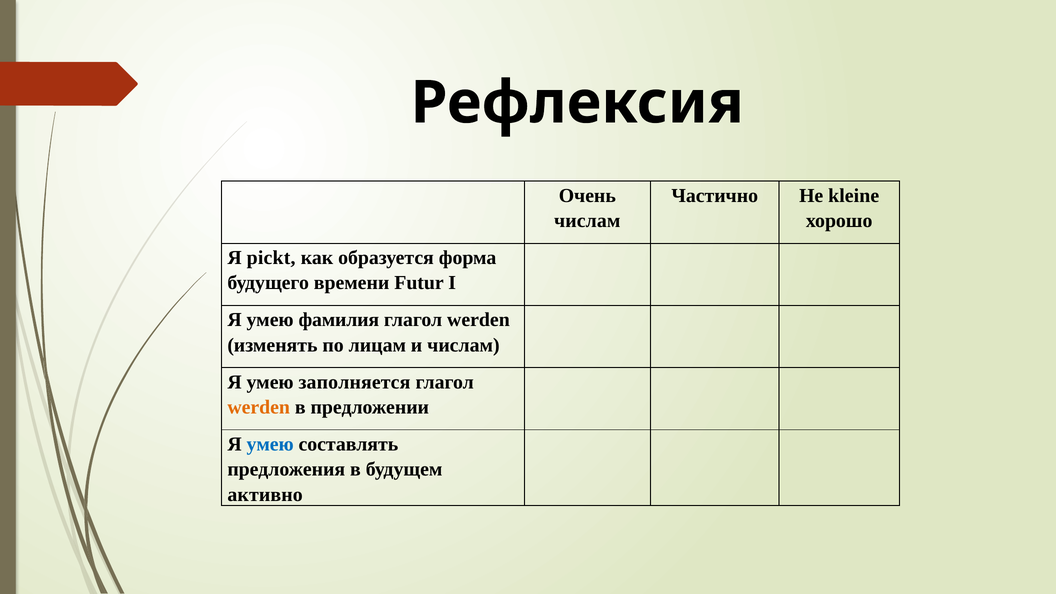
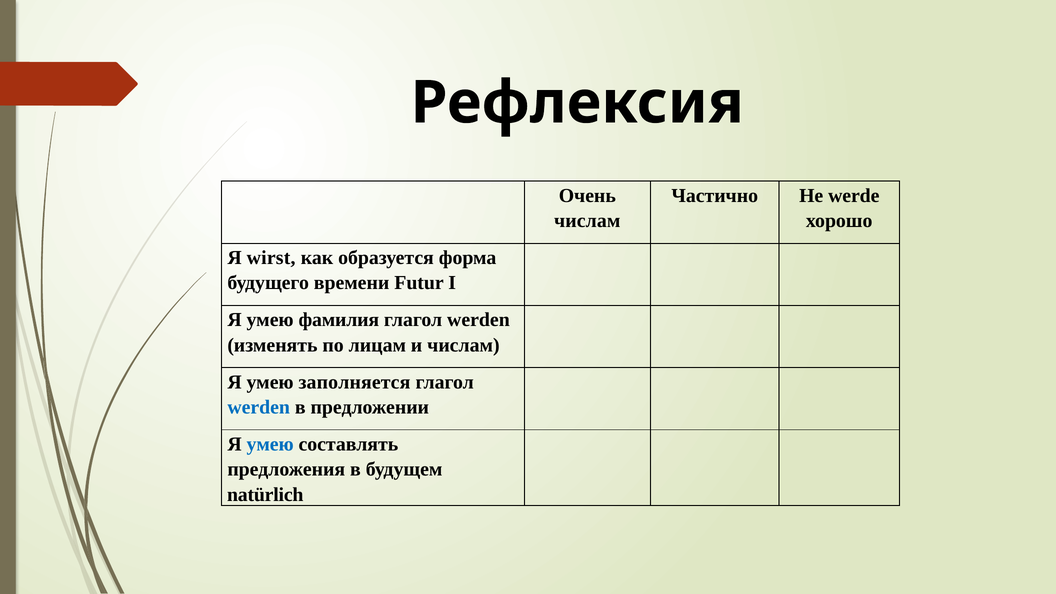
kleine: kleine -> werde
pickt: pickt -> wirst
werden at (259, 407) colour: orange -> blue
активно: активно -> natürlich
